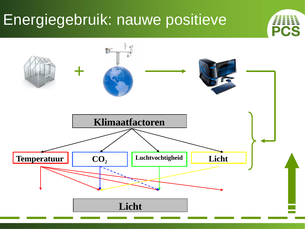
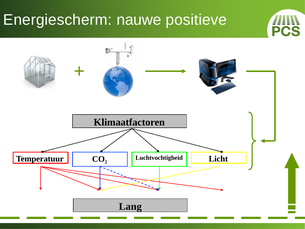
Energiegebruik: Energiegebruik -> Energiescherm
Licht at (130, 206): Licht -> Lang
